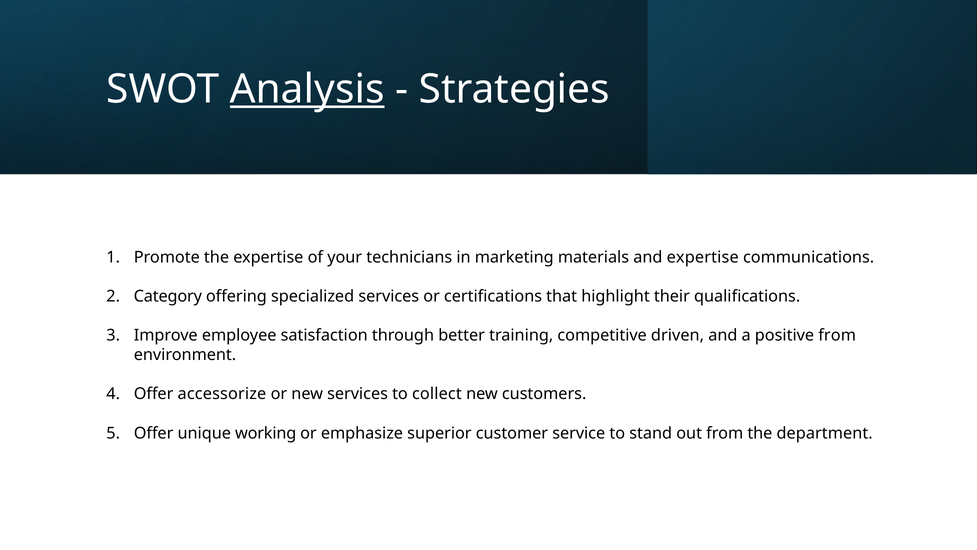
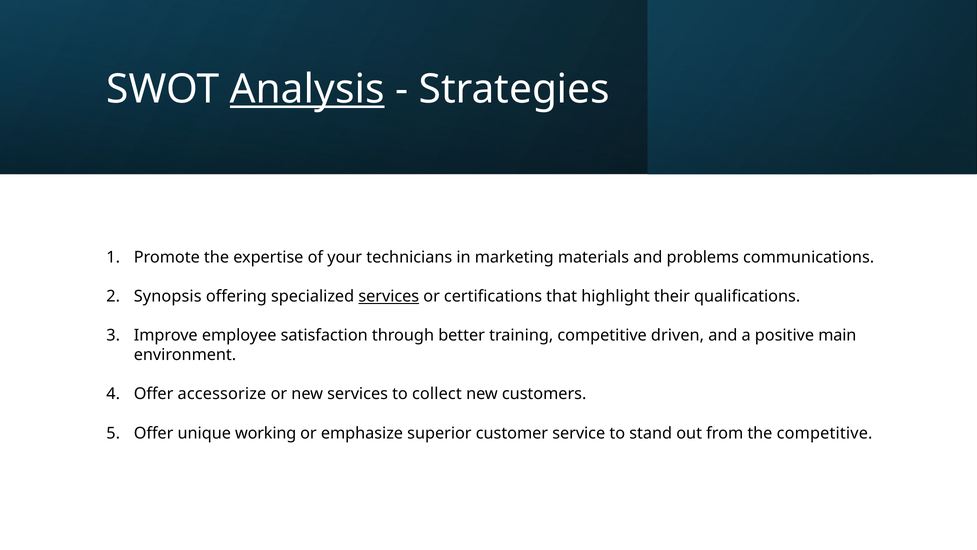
and expertise: expertise -> problems
Category: Category -> Synopsis
services at (389, 296) underline: none -> present
positive from: from -> main
the department: department -> competitive
